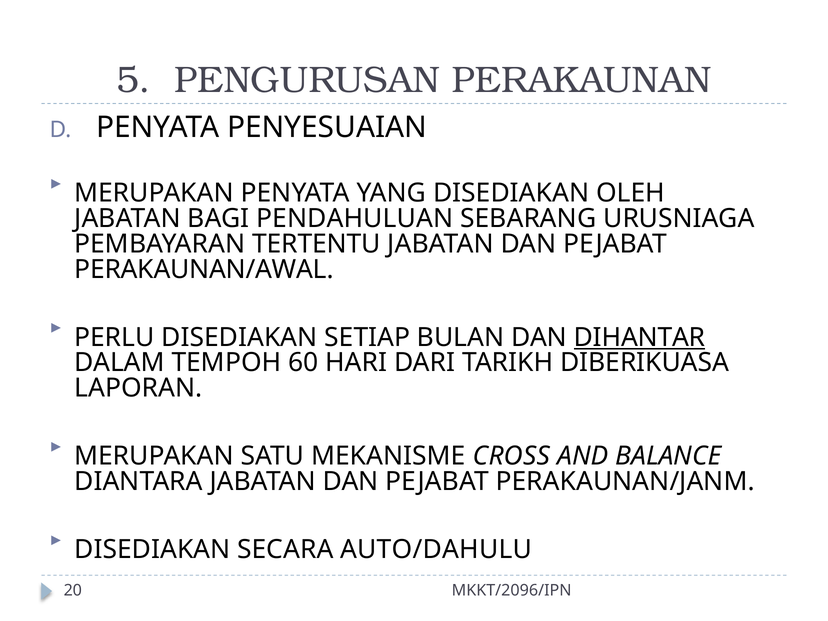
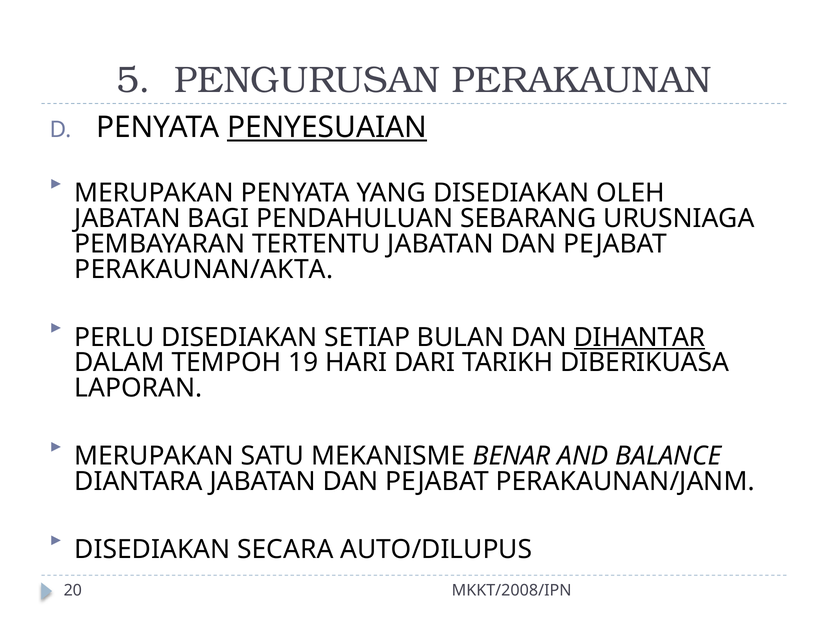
PENYESUAIAN underline: none -> present
PERAKAUNAN/AWAL: PERAKAUNAN/AWAL -> PERAKAUNAN/AKTA
60: 60 -> 19
CROSS: CROSS -> BENAR
AUTO/DAHULU: AUTO/DAHULU -> AUTO/DILUPUS
MKKT/2096/IPN: MKKT/2096/IPN -> MKKT/2008/IPN
